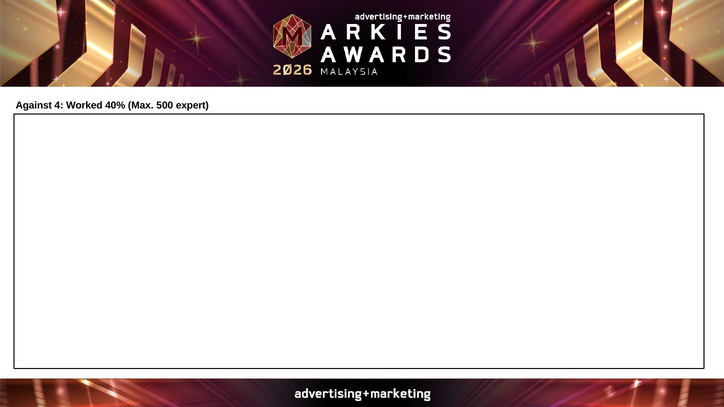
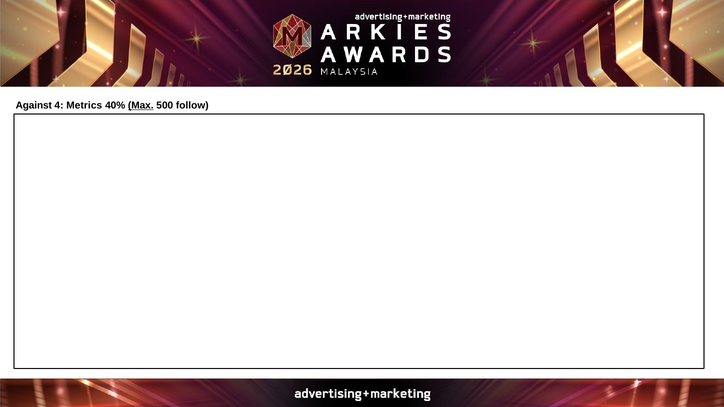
Worked: Worked -> Metrics
Max underline: none -> present
expert: expert -> follow
